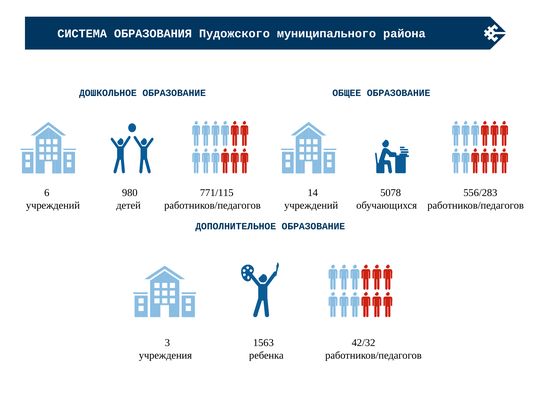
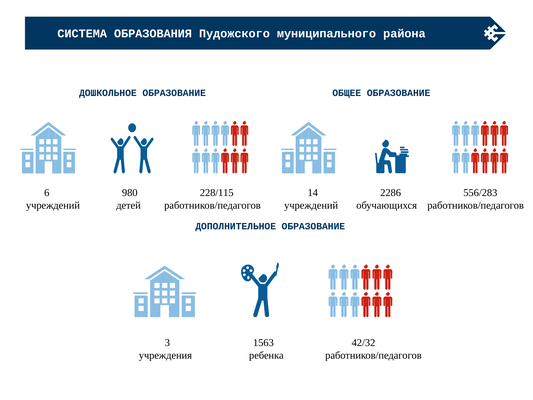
771/115: 771/115 -> 228/115
5078: 5078 -> 2286
